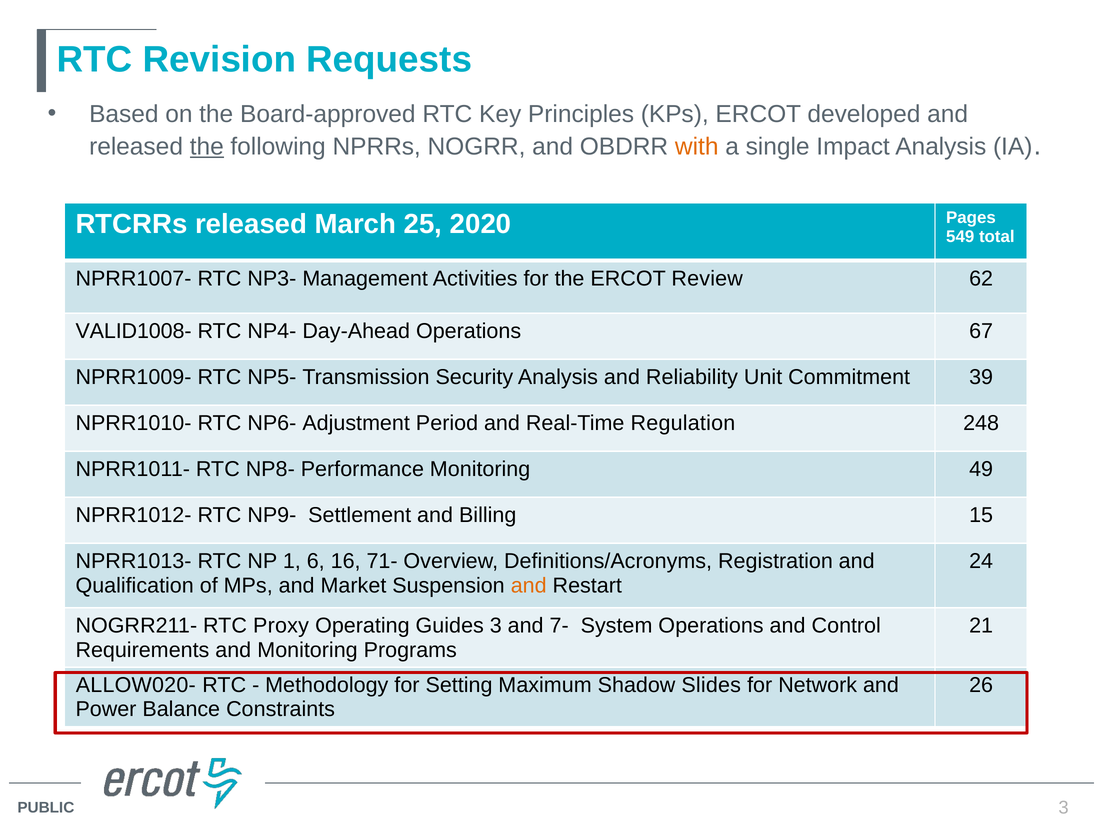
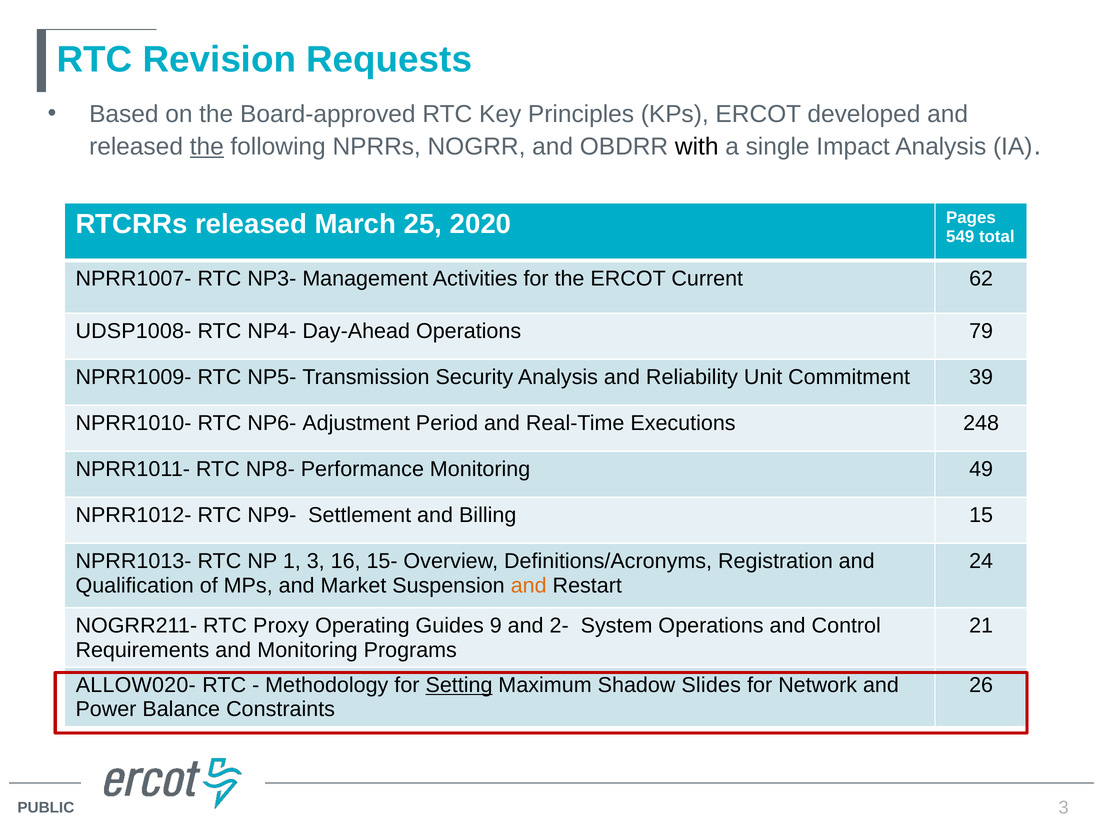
with colour: orange -> black
Review: Review -> Current
VALID1008-: VALID1008- -> UDSP1008-
67: 67 -> 79
Regulation: Regulation -> Executions
1 6: 6 -> 3
71-: 71- -> 15-
Guides 3: 3 -> 9
7-: 7- -> 2-
Setting underline: none -> present
